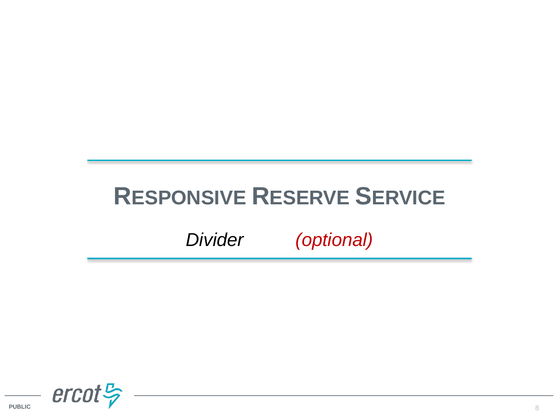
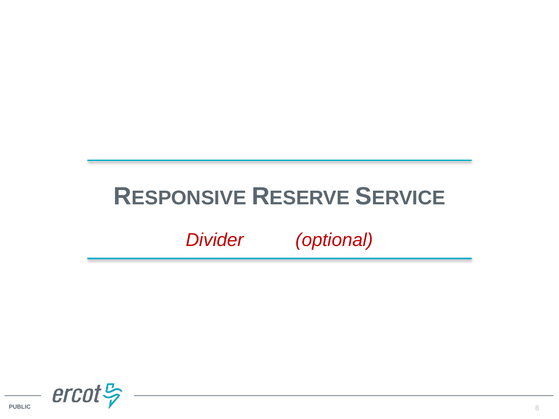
Divider at (215, 240) colour: black -> red
